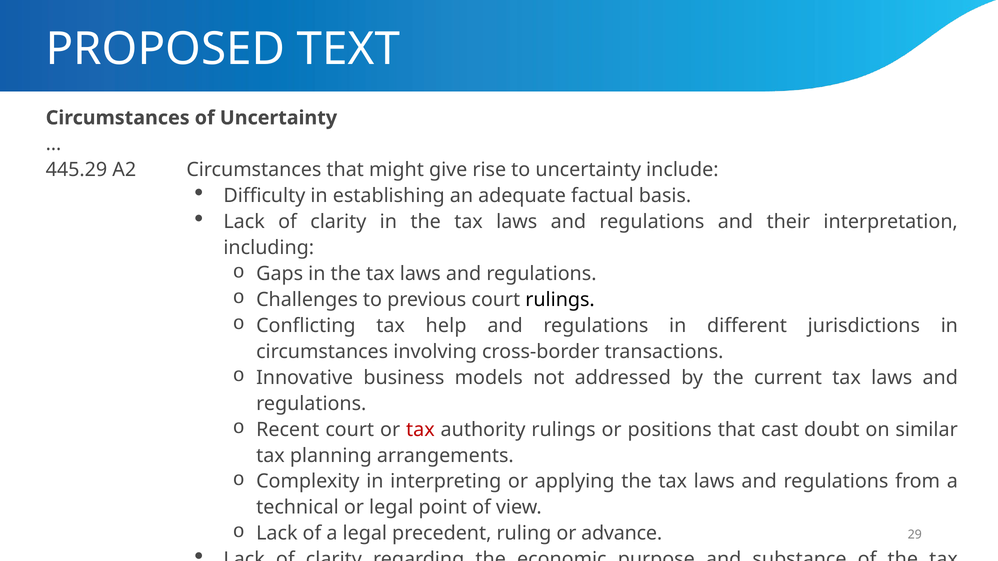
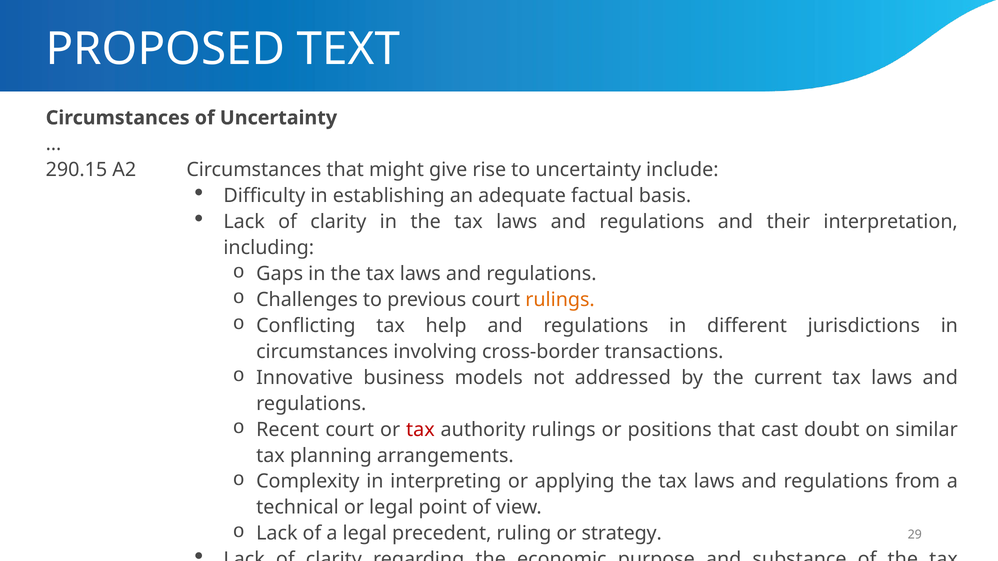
445.29: 445.29 -> 290.15
rulings at (560, 300) colour: black -> orange
advance: advance -> strategy
